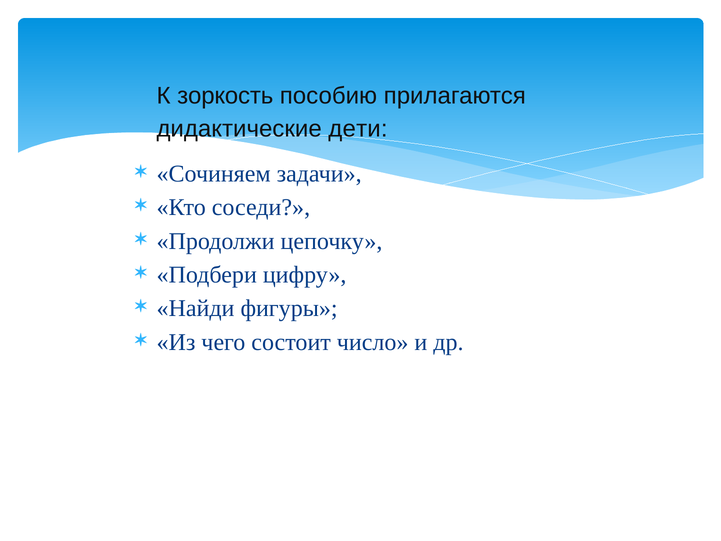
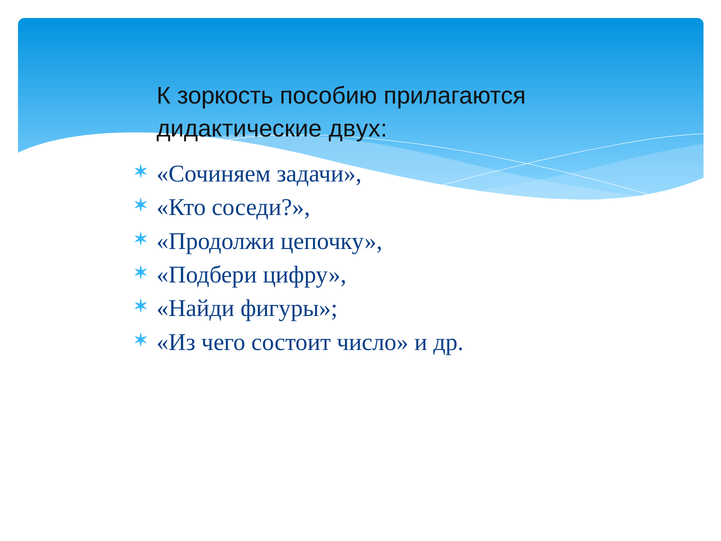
дети: дети -> двух
